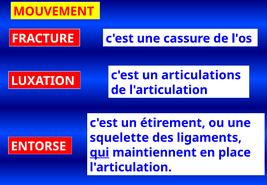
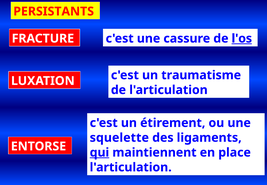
MOUVEMENT: MOUVEMENT -> PERSISTANTS
l'os underline: none -> present
articulations: articulations -> traumatisme
